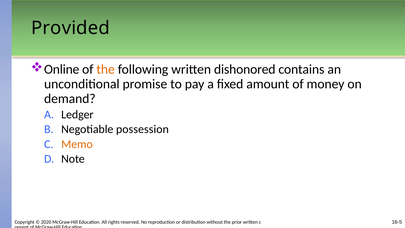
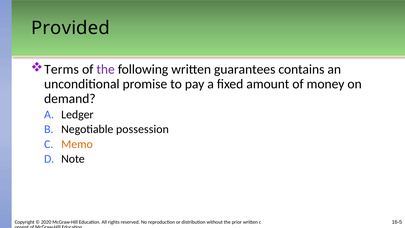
Online: Online -> Terms
the at (106, 69) colour: orange -> purple
dishonored: dishonored -> guarantees
